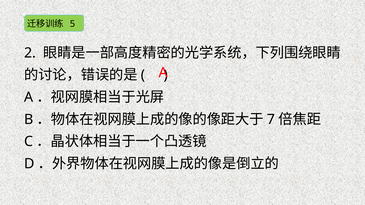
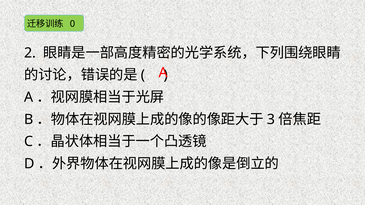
5: 5 -> 0
7: 7 -> 3
